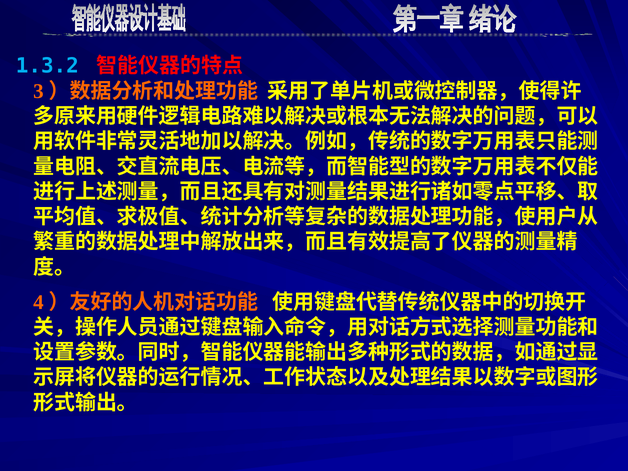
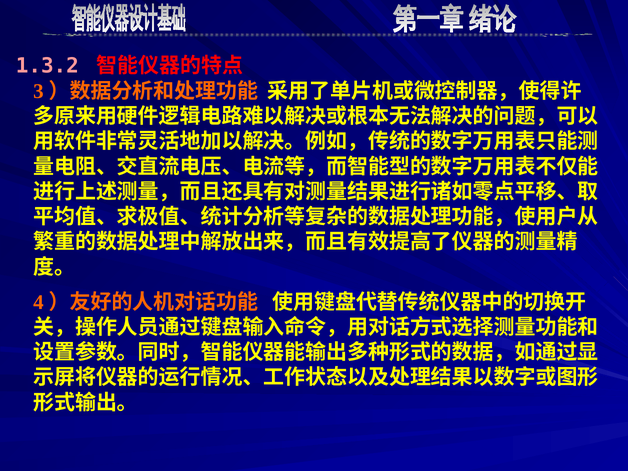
1.3.2 colour: light blue -> pink
